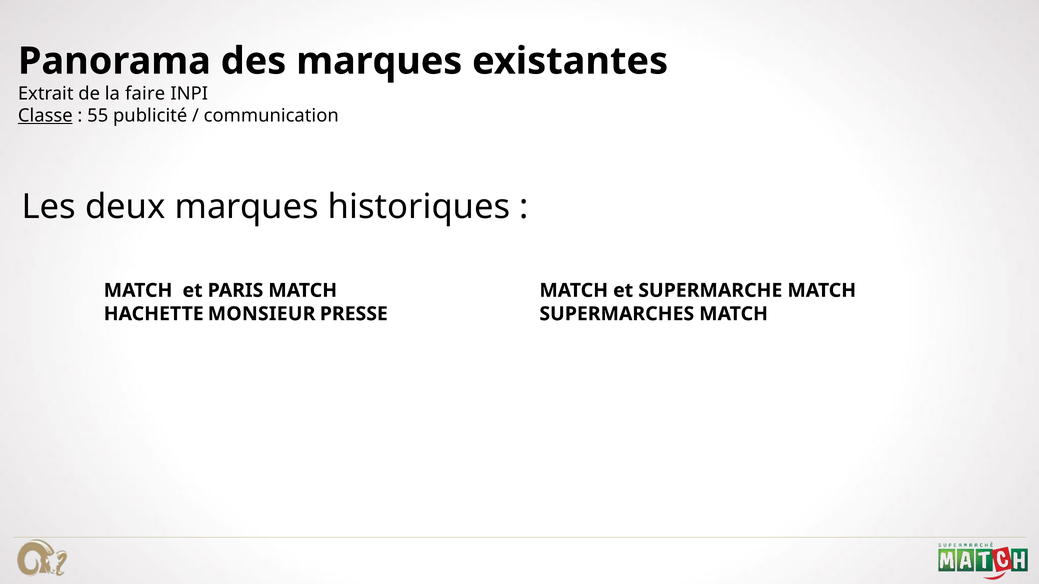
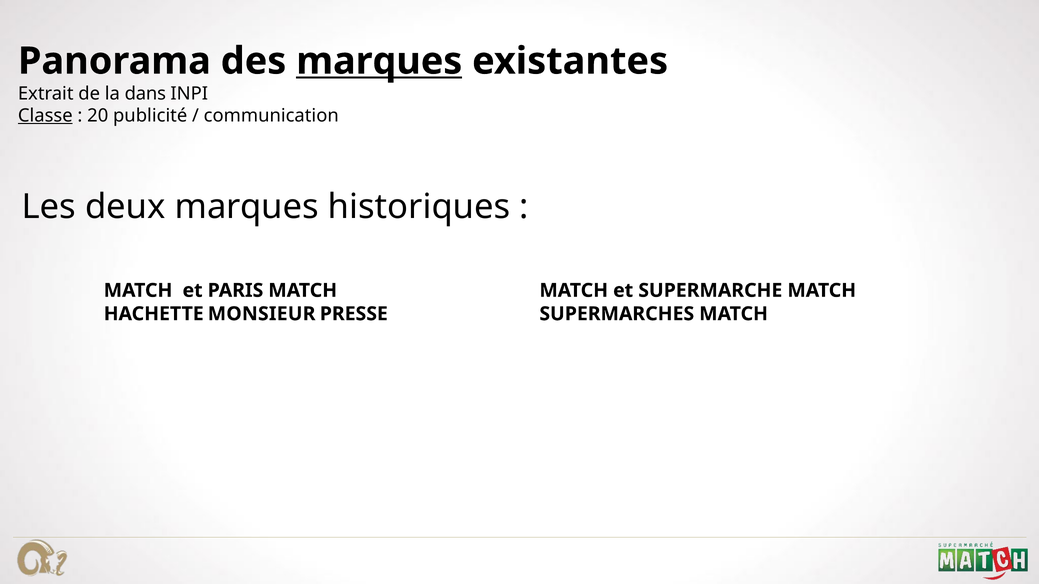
marques at (379, 61) underline: none -> present
faire: faire -> dans
55: 55 -> 20
